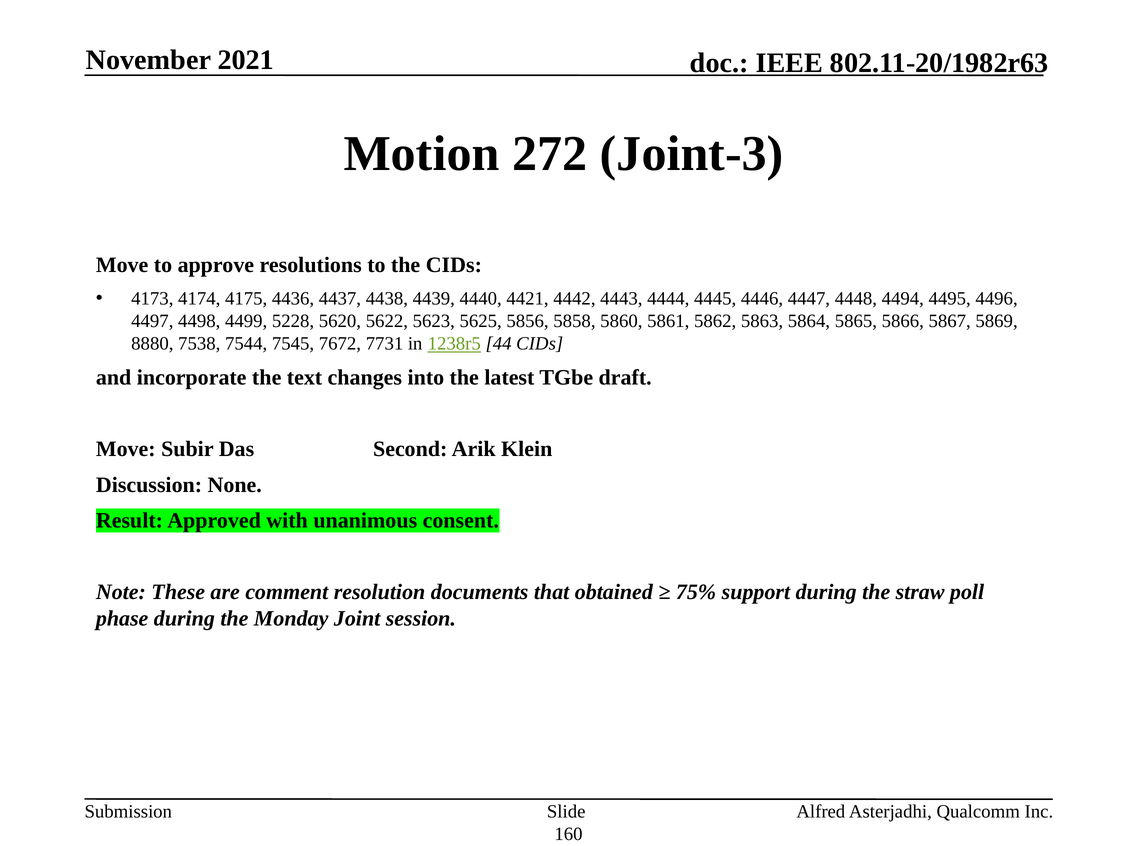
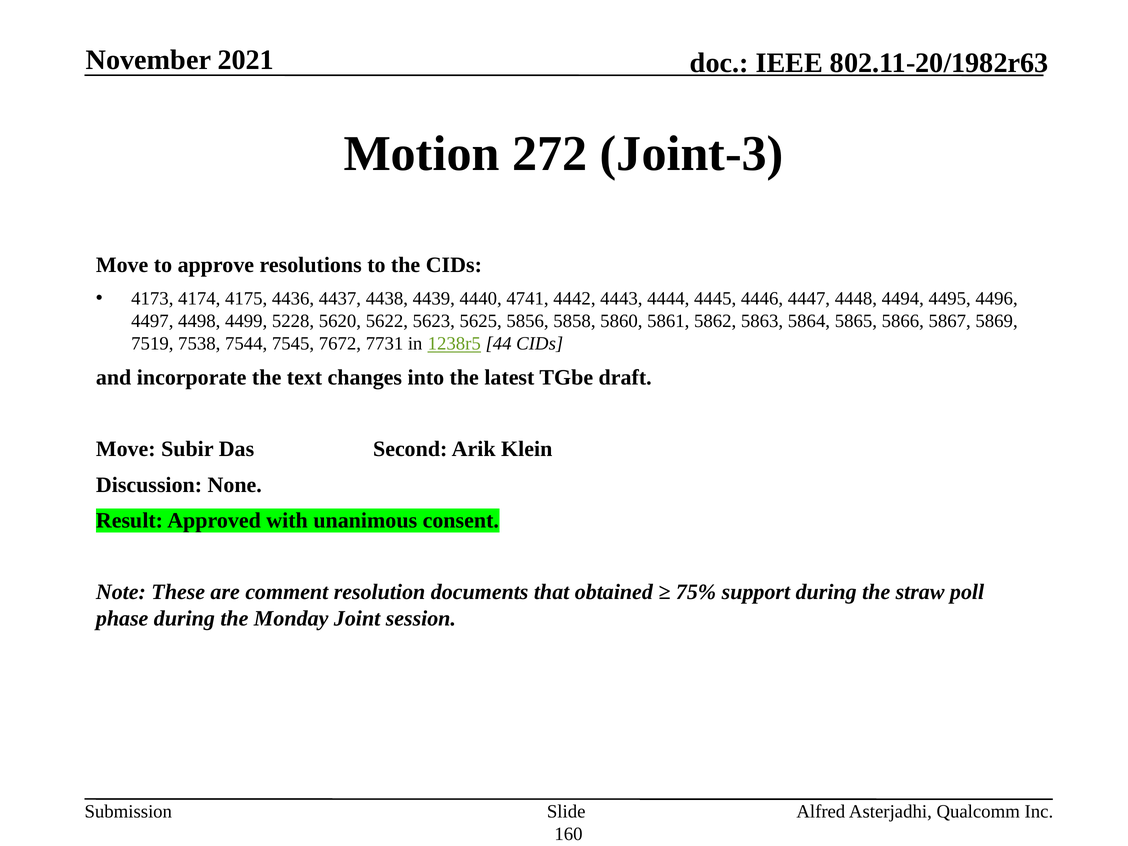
4421: 4421 -> 4741
8880: 8880 -> 7519
